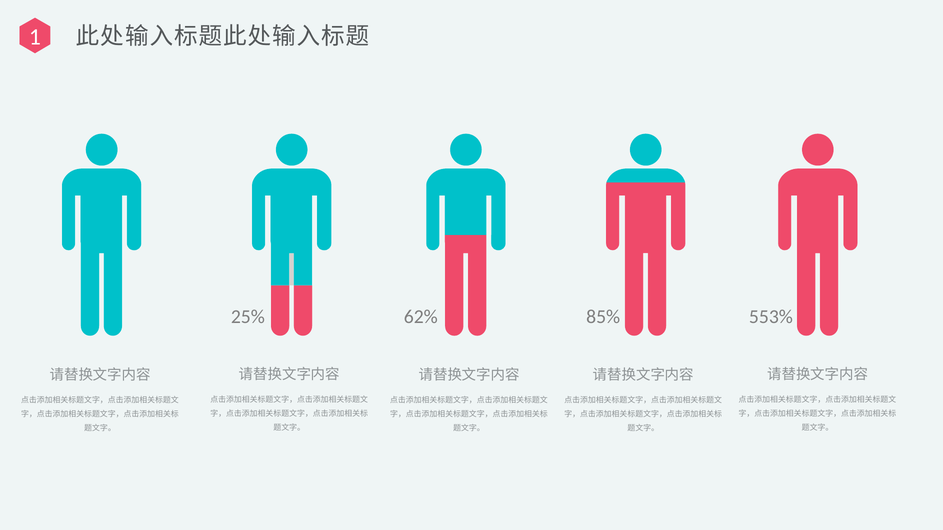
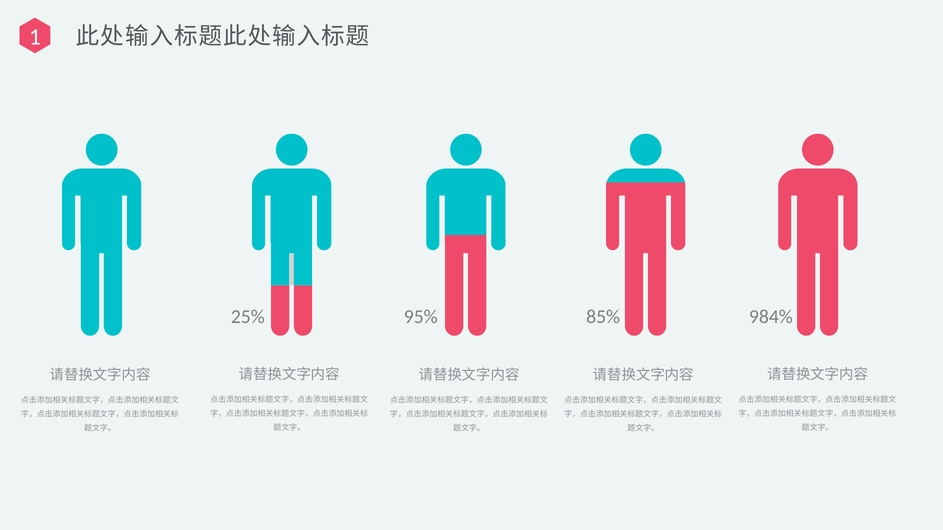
62%: 62% -> 95%
553%: 553% -> 984%
